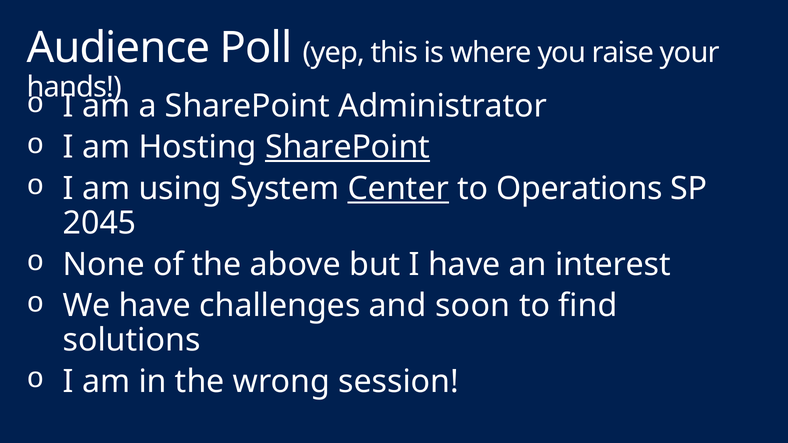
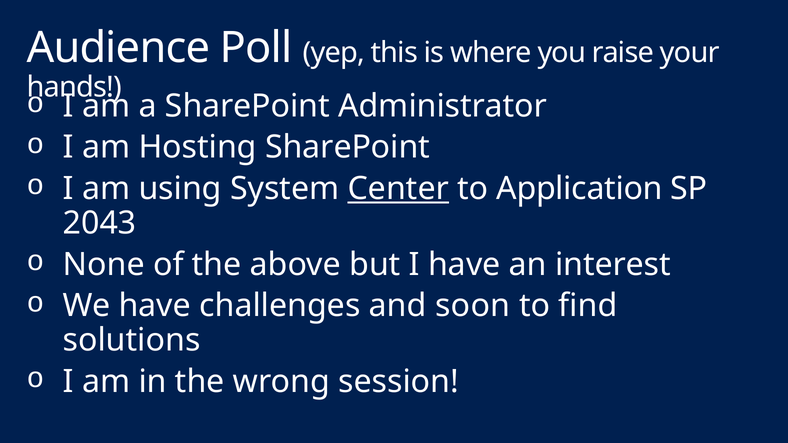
SharePoint at (347, 147) underline: present -> none
Operations: Operations -> Application
2045: 2045 -> 2043
